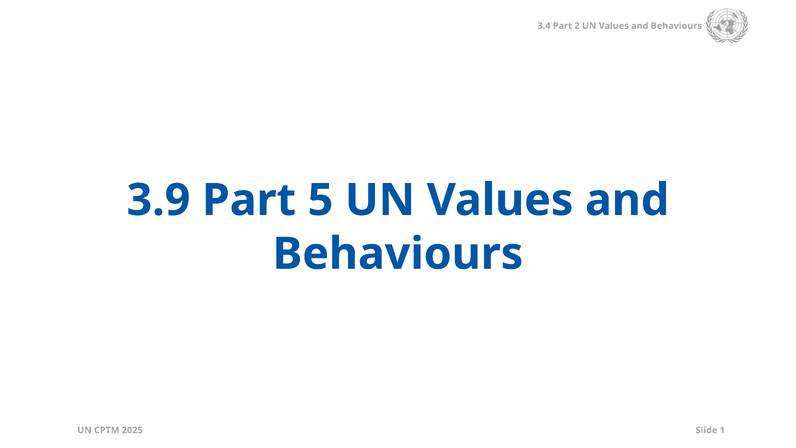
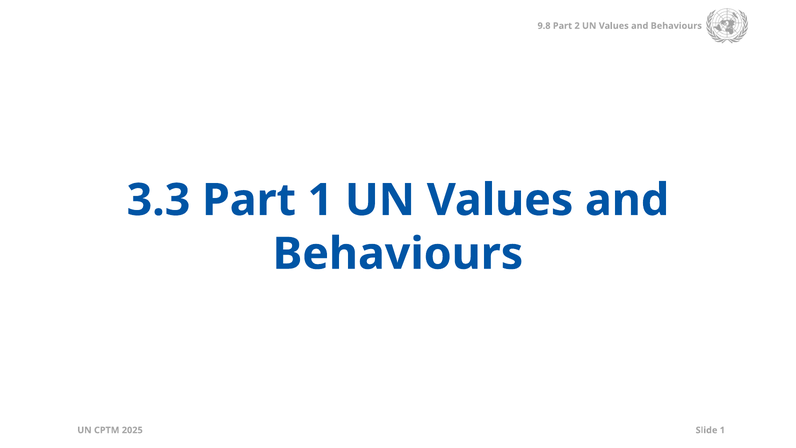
3.4: 3.4 -> 9.8
3.9: 3.9 -> 3.3
Part 5: 5 -> 1
